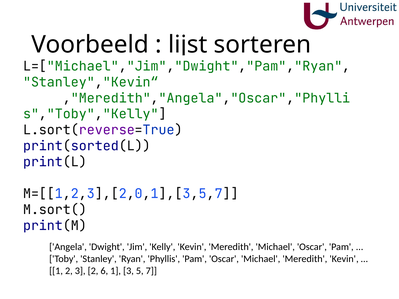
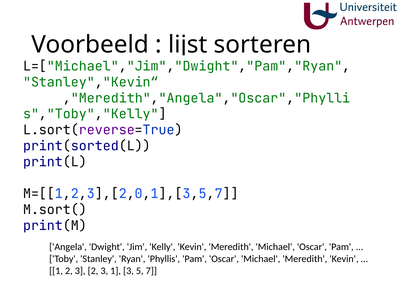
3 2 6: 6 -> 3
